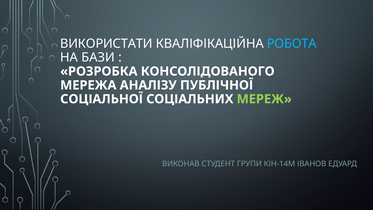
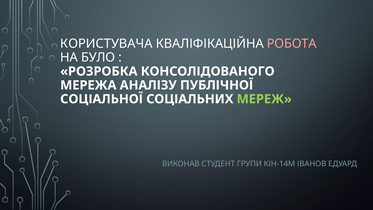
ВИКОРИСТАТИ: ВИКОРИСТАТИ -> КОРИСТУВАЧА
РОБОТА colour: light blue -> pink
БАЗИ: БАЗИ -> БУЛО
